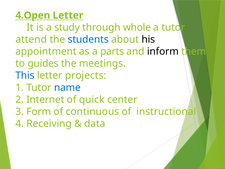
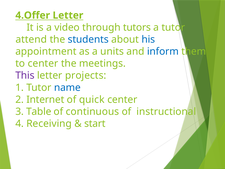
4.Open: 4.Open -> 4.Offer
study: study -> video
whole: whole -> tutors
his colour: black -> blue
parts: parts -> units
inform colour: black -> blue
to guides: guides -> center
This colour: blue -> purple
Form: Form -> Table
data: data -> start
